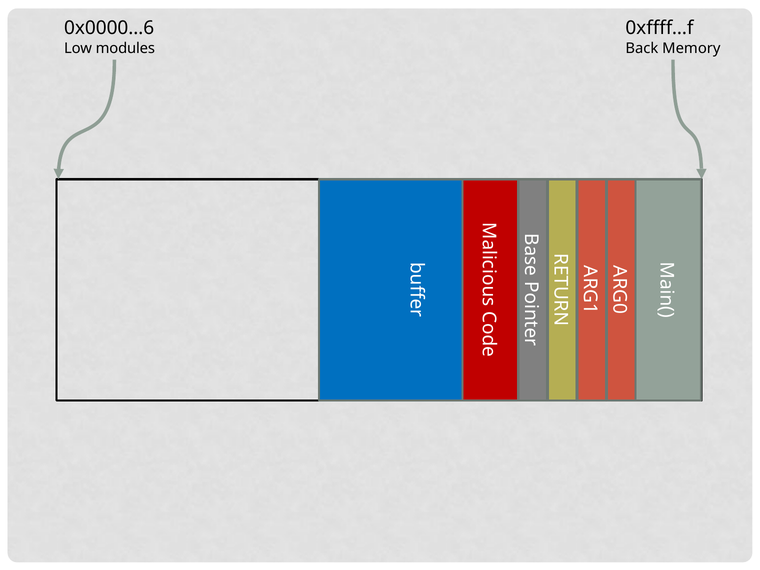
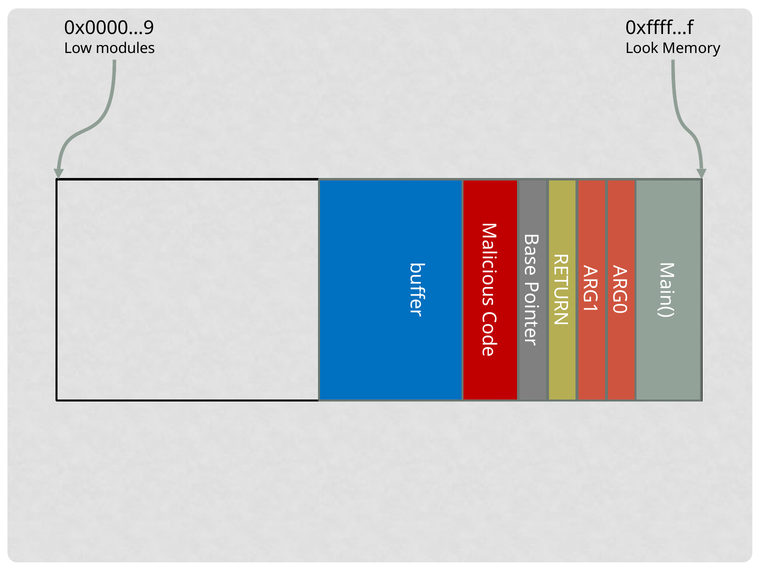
0x0000…6: 0x0000…6 -> 0x0000…9
Back: Back -> Look
